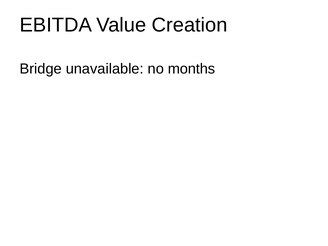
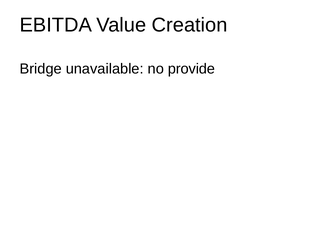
months: months -> provide
